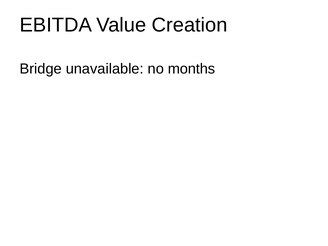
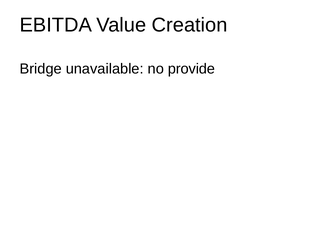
months: months -> provide
